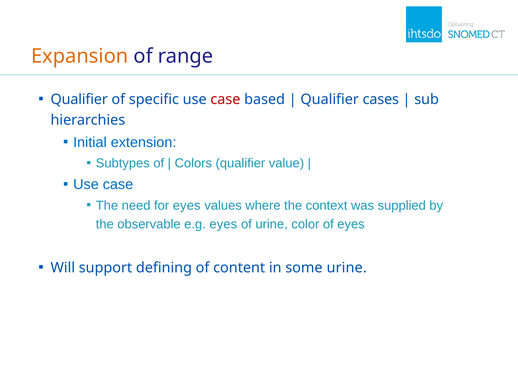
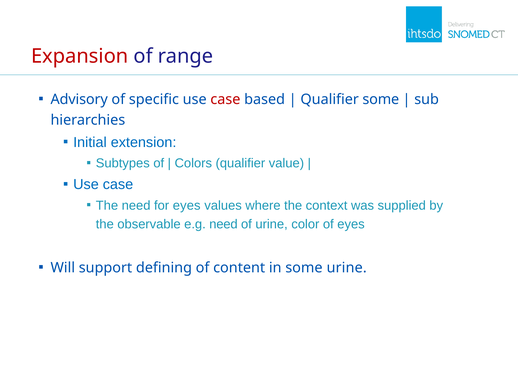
Expansion colour: orange -> red
Qualifier at (79, 99): Qualifier -> Advisory
Qualifier cases: cases -> some
e.g eyes: eyes -> need
